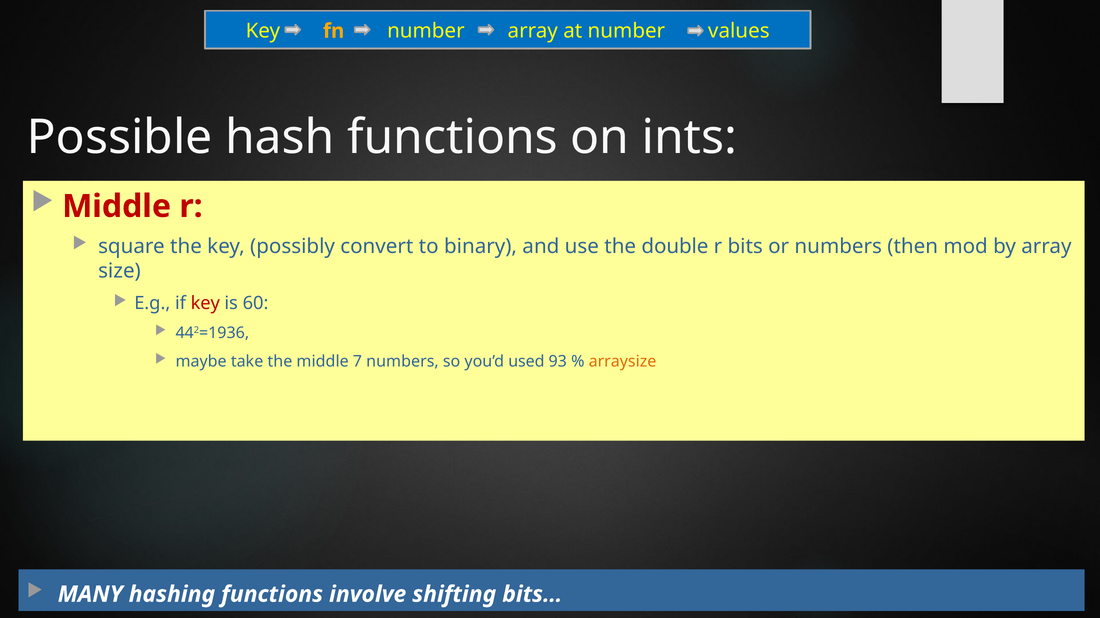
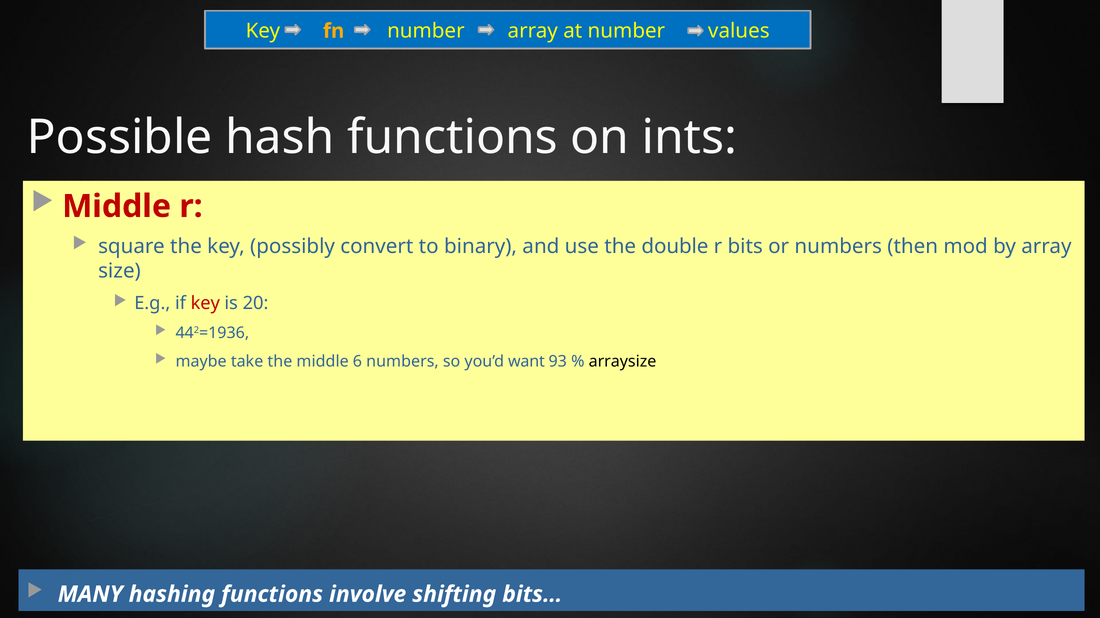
60: 60 -> 20
7: 7 -> 6
used: used -> want
arraysize colour: orange -> black
